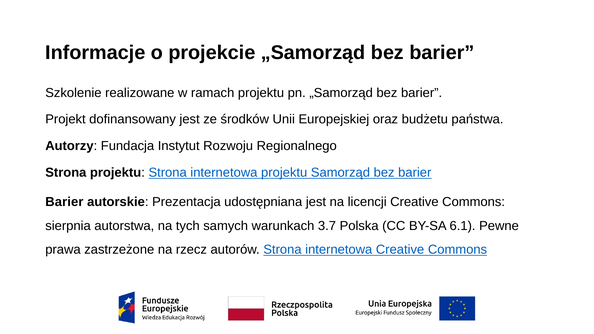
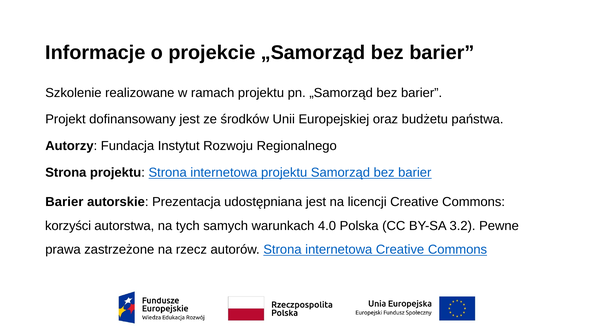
sierpnia: sierpnia -> korzyści
3.7: 3.7 -> 4.0
6.1: 6.1 -> 3.2
